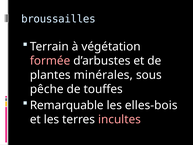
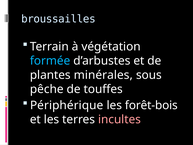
formée colour: pink -> light blue
Remarquable: Remarquable -> Périphérique
elles-bois: elles-bois -> forêt-bois
